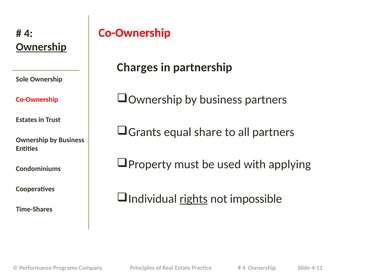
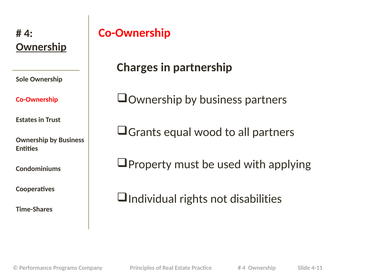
share: share -> wood
rights underline: present -> none
impossible: impossible -> disabilities
